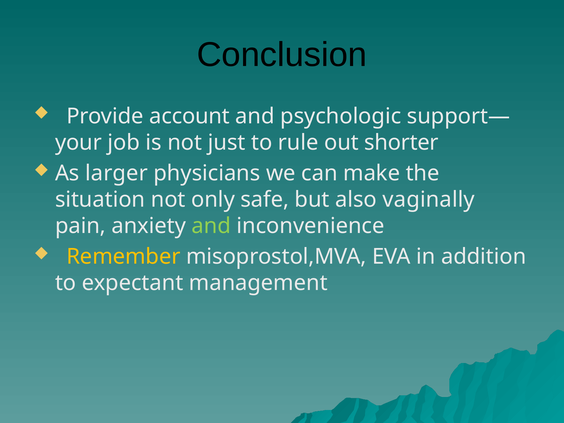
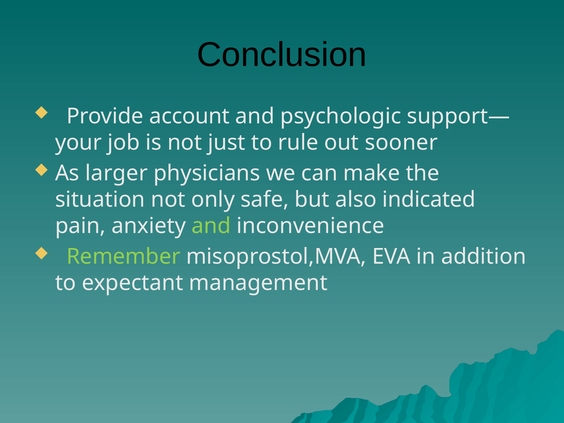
shorter: shorter -> sooner
vaginally: vaginally -> indicated
Remember colour: yellow -> light green
